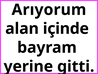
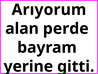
içinde: içinde -> perde
